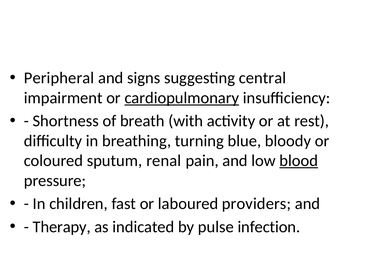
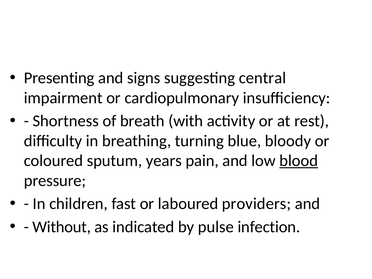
Peripheral: Peripheral -> Presenting
cardiopulmonary underline: present -> none
renal: renal -> years
Therapy: Therapy -> Without
